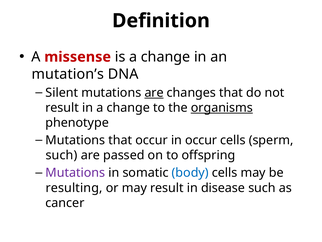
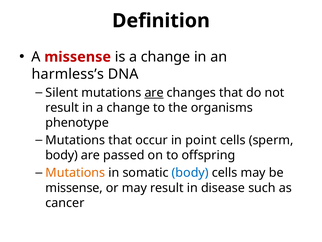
mutation’s: mutation’s -> harmless’s
organisms underline: present -> none
in occur: occur -> point
such at (61, 155): such -> body
Mutations at (75, 172) colour: purple -> orange
resulting at (74, 187): resulting -> missense
